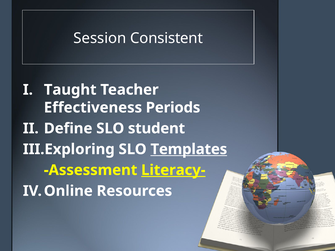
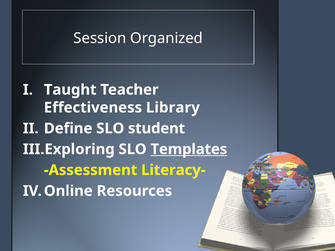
Consistent: Consistent -> Organized
Periods: Periods -> Library
Literacy- underline: present -> none
